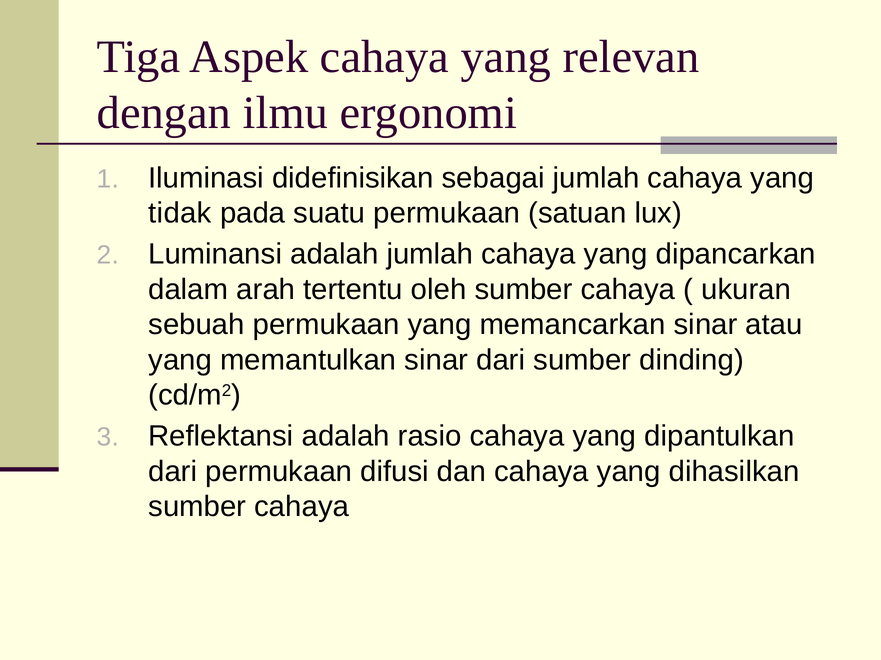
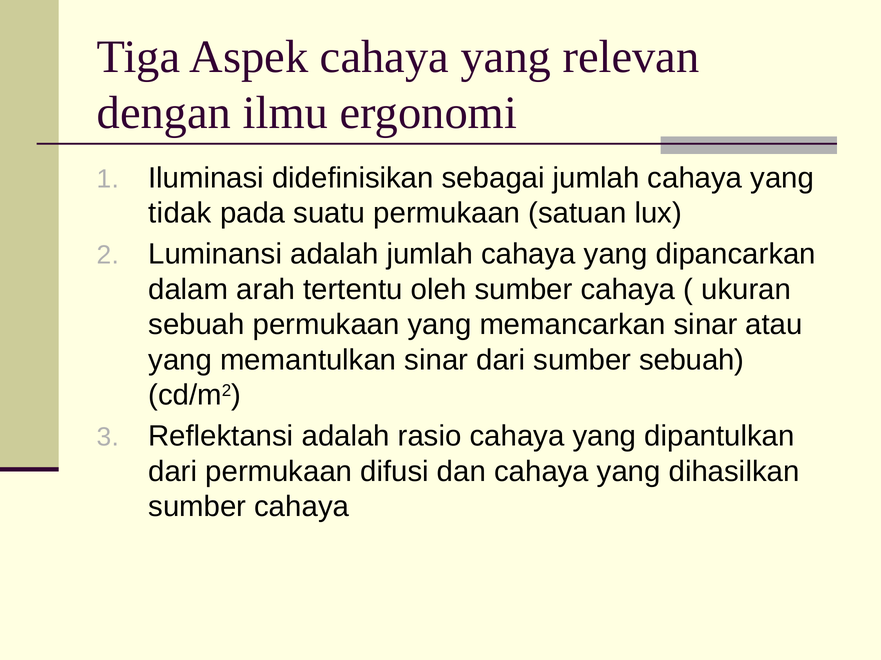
sumber dinding: dinding -> sebuah
